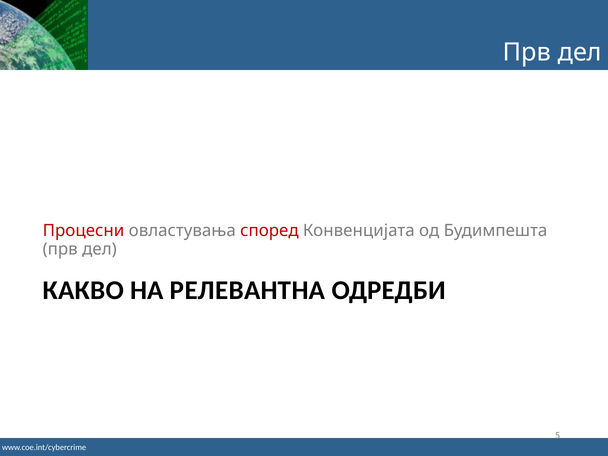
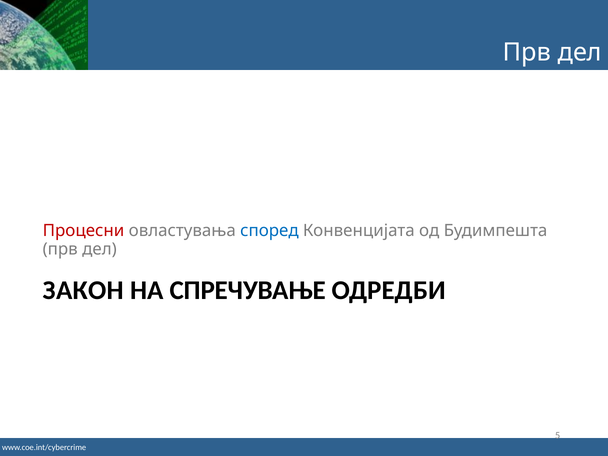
според colour: red -> blue
КАКВО: КАКВО -> ЗАКОН
РЕЛЕВАНТНА: РЕЛЕВАНТНА -> СПРЕЧУВАЊЕ
